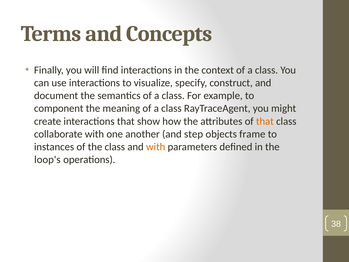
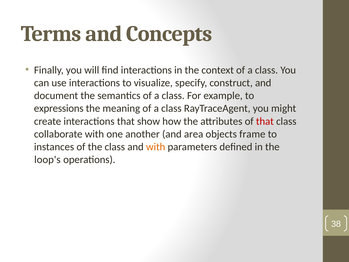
component: component -> expressions
that at (265, 121) colour: orange -> red
step: step -> area
